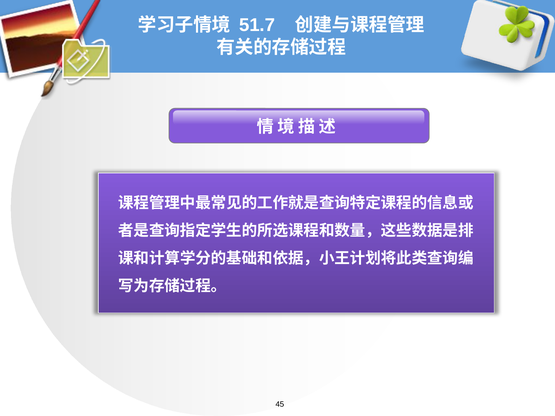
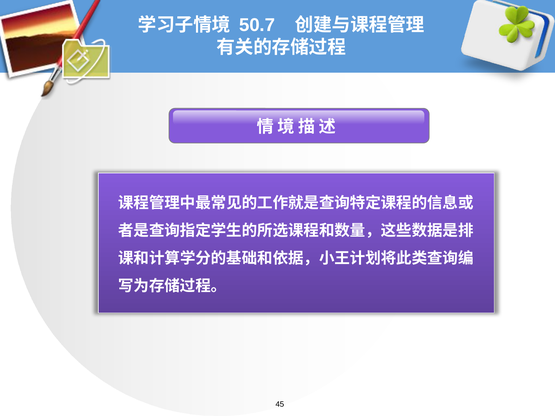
51.7: 51.7 -> 50.7
